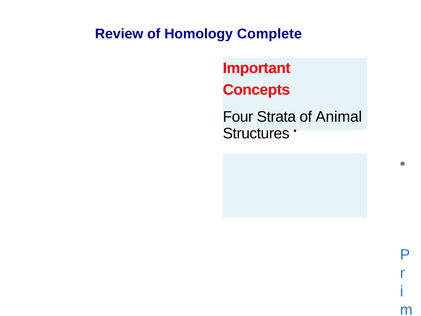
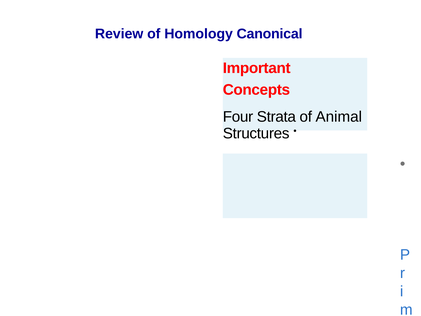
Complete: Complete -> Canonical
